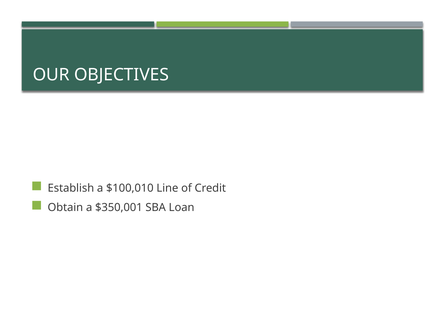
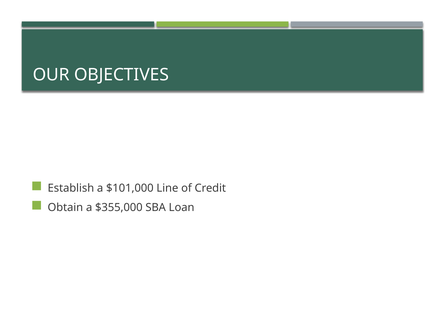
$100,010: $100,010 -> $101,000
$350,001: $350,001 -> $355,000
